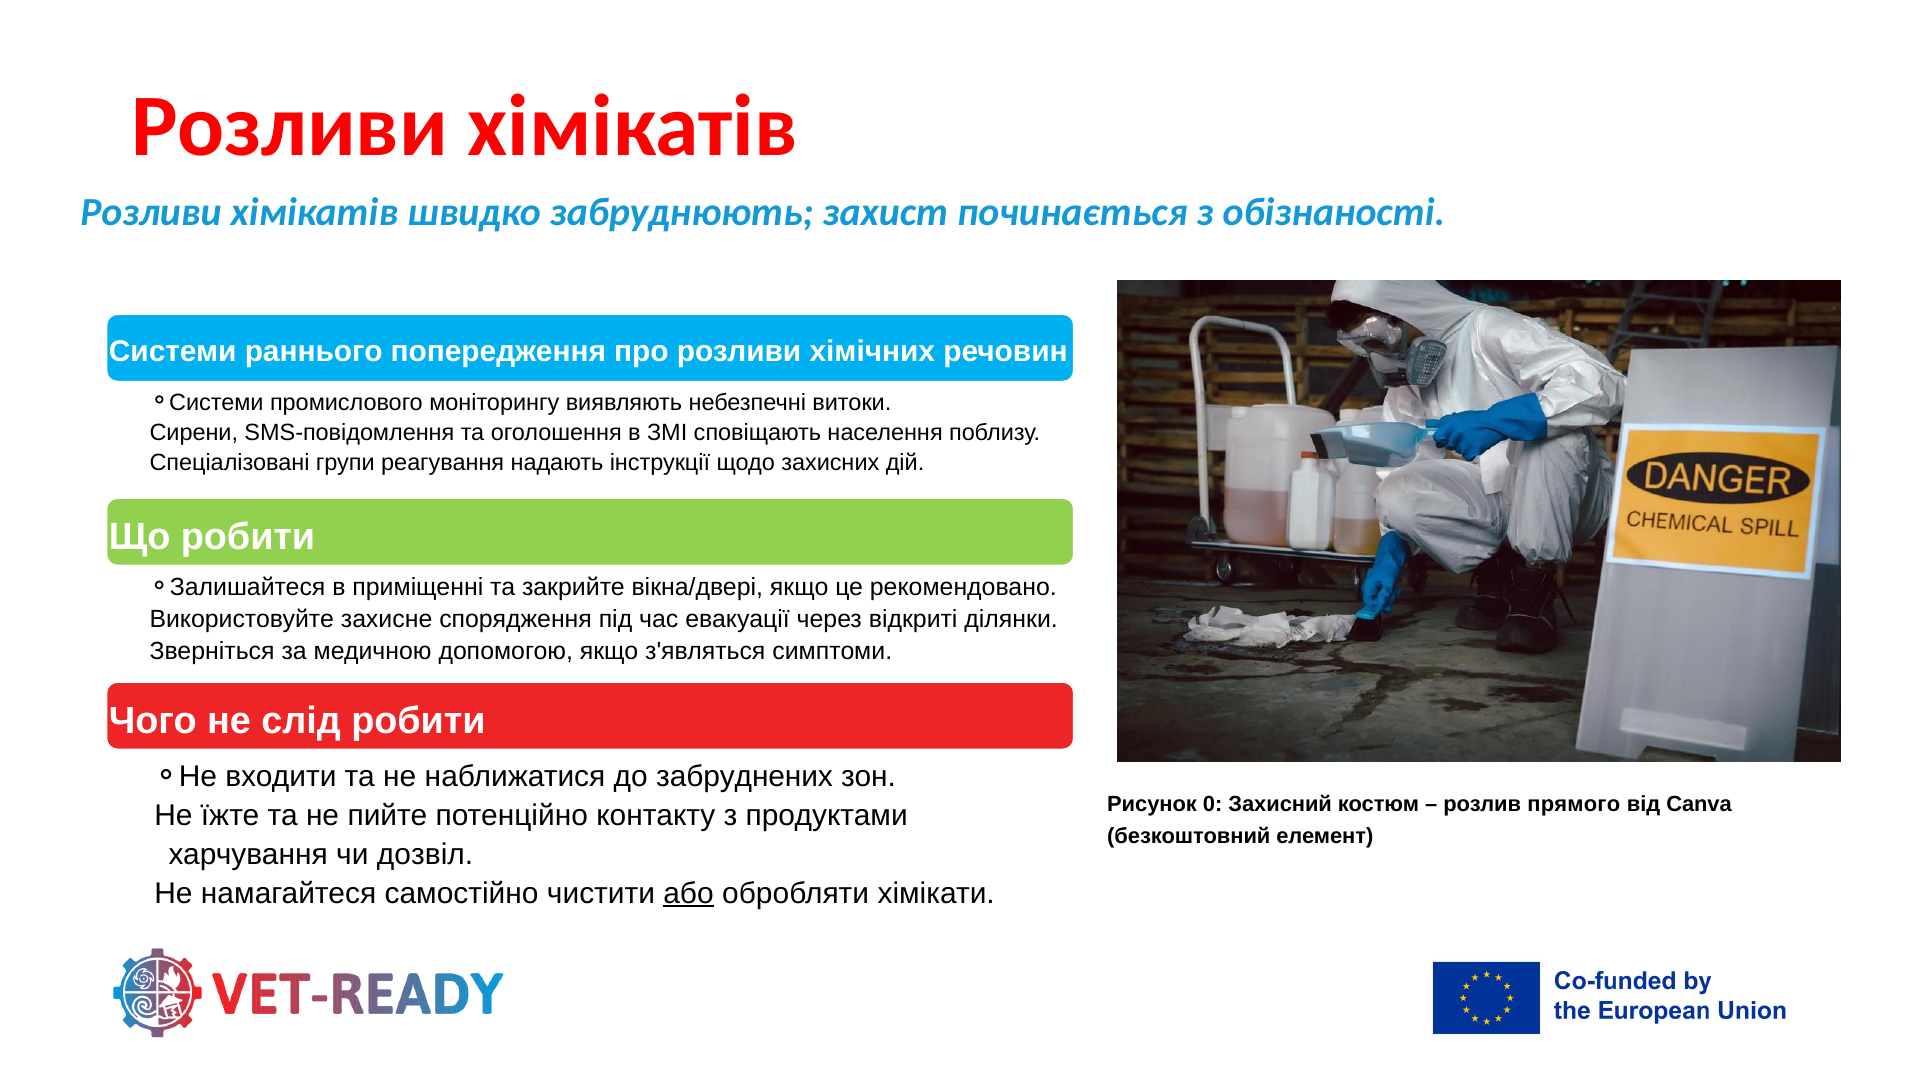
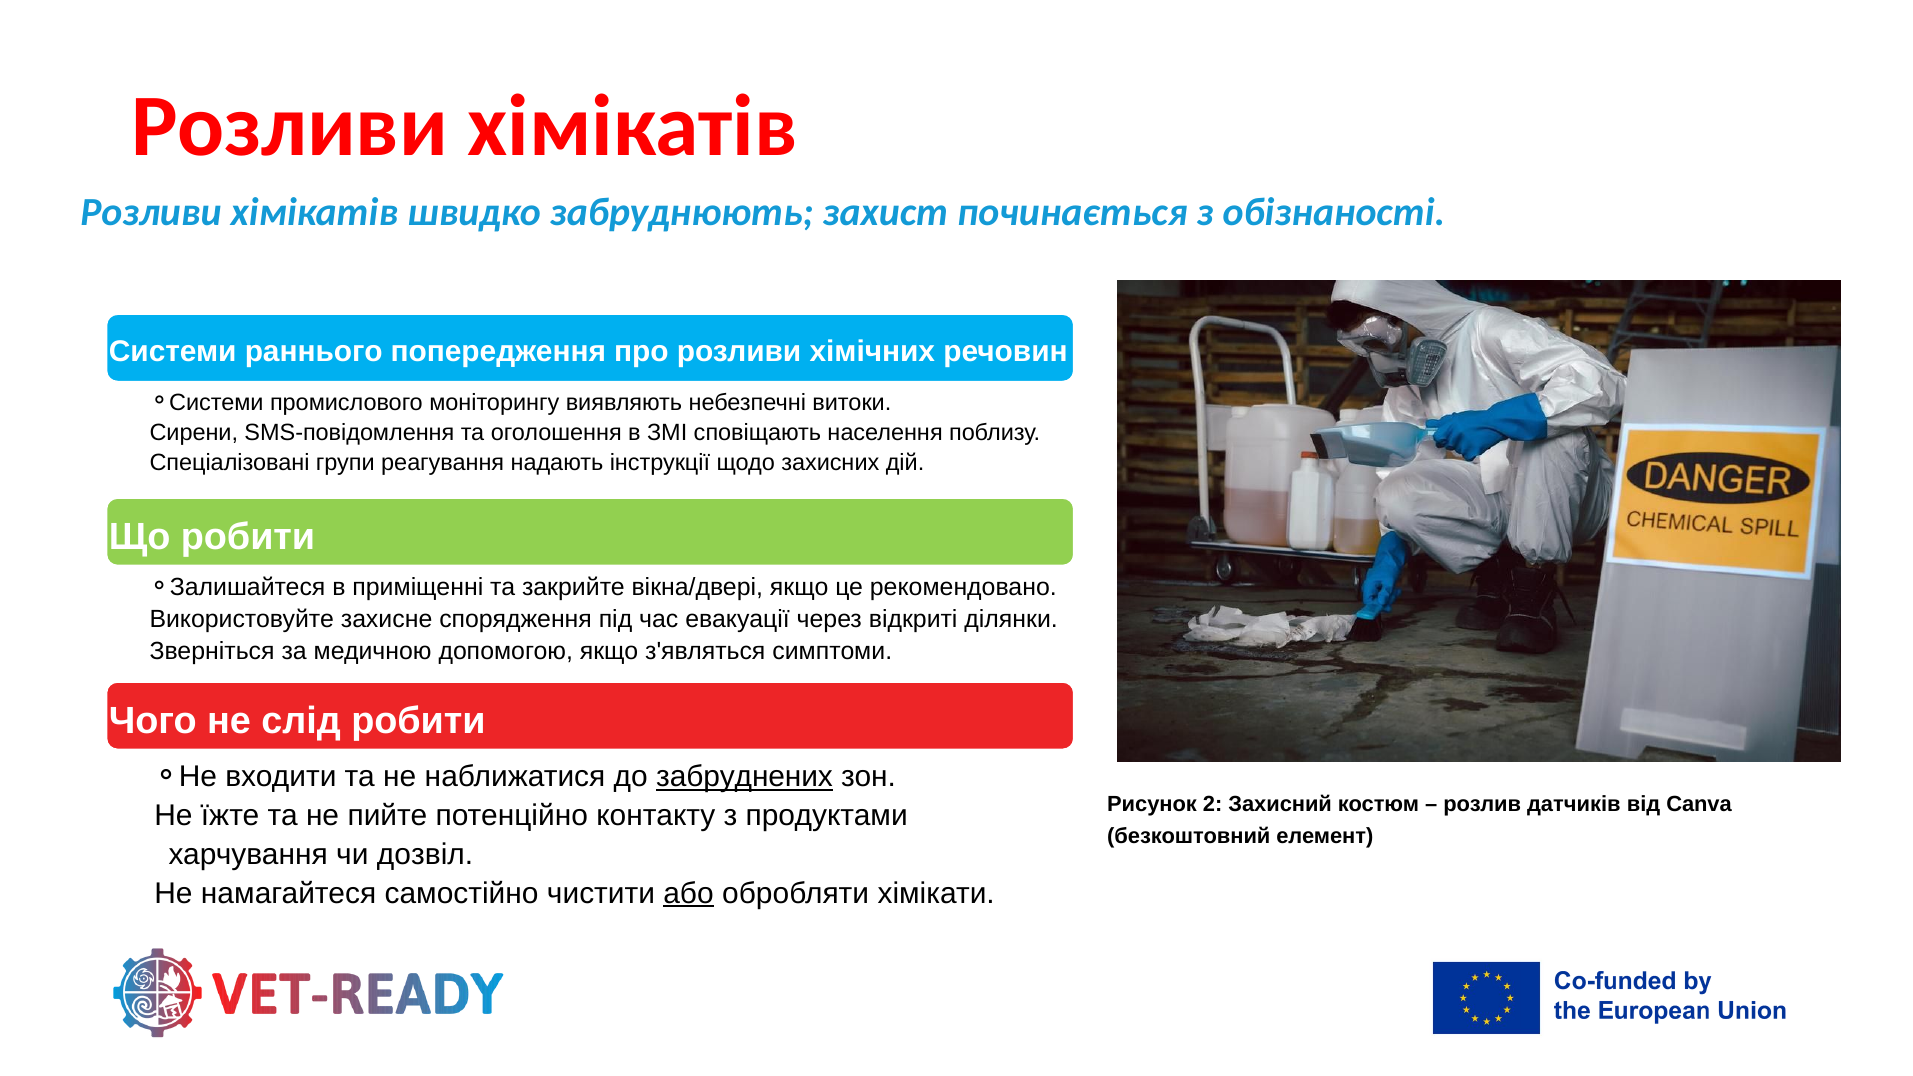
забруднених underline: none -> present
0: 0 -> 2
прямого: прямого -> датчиків
